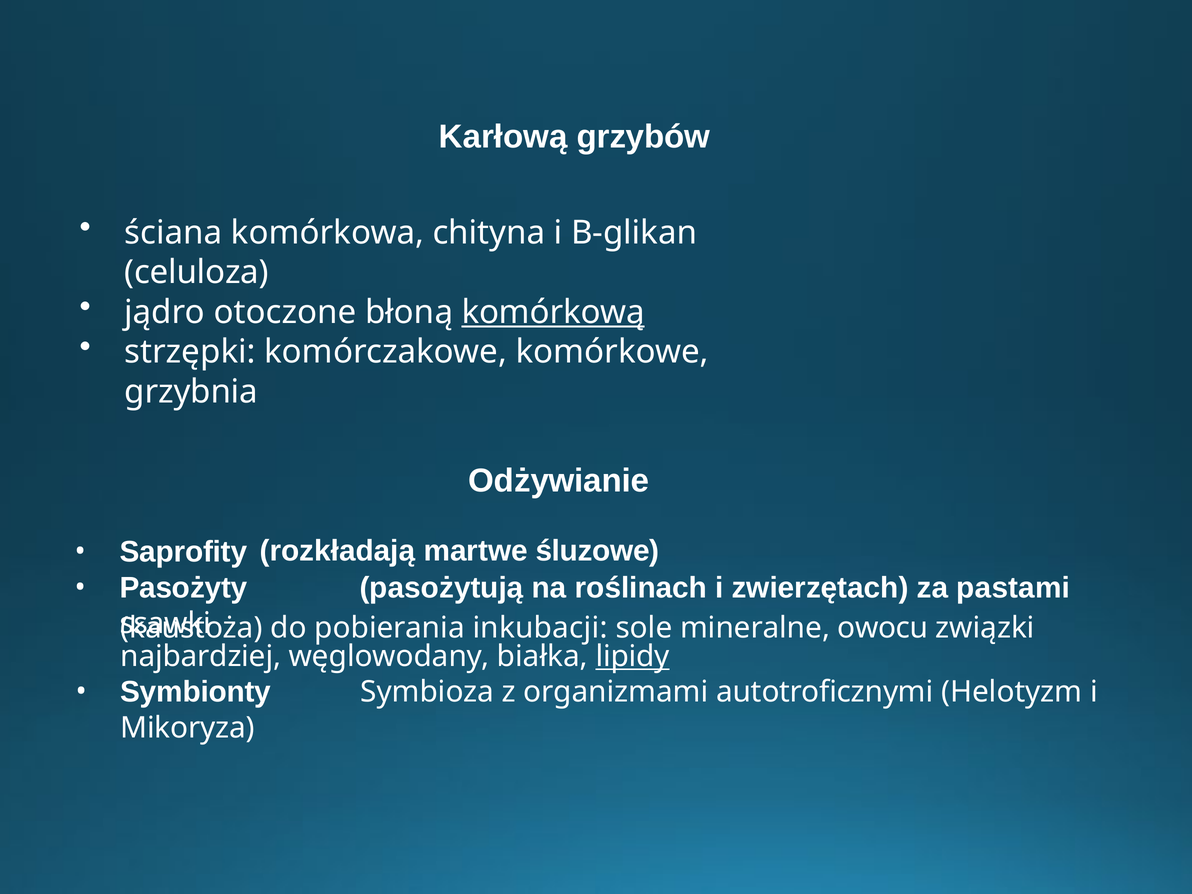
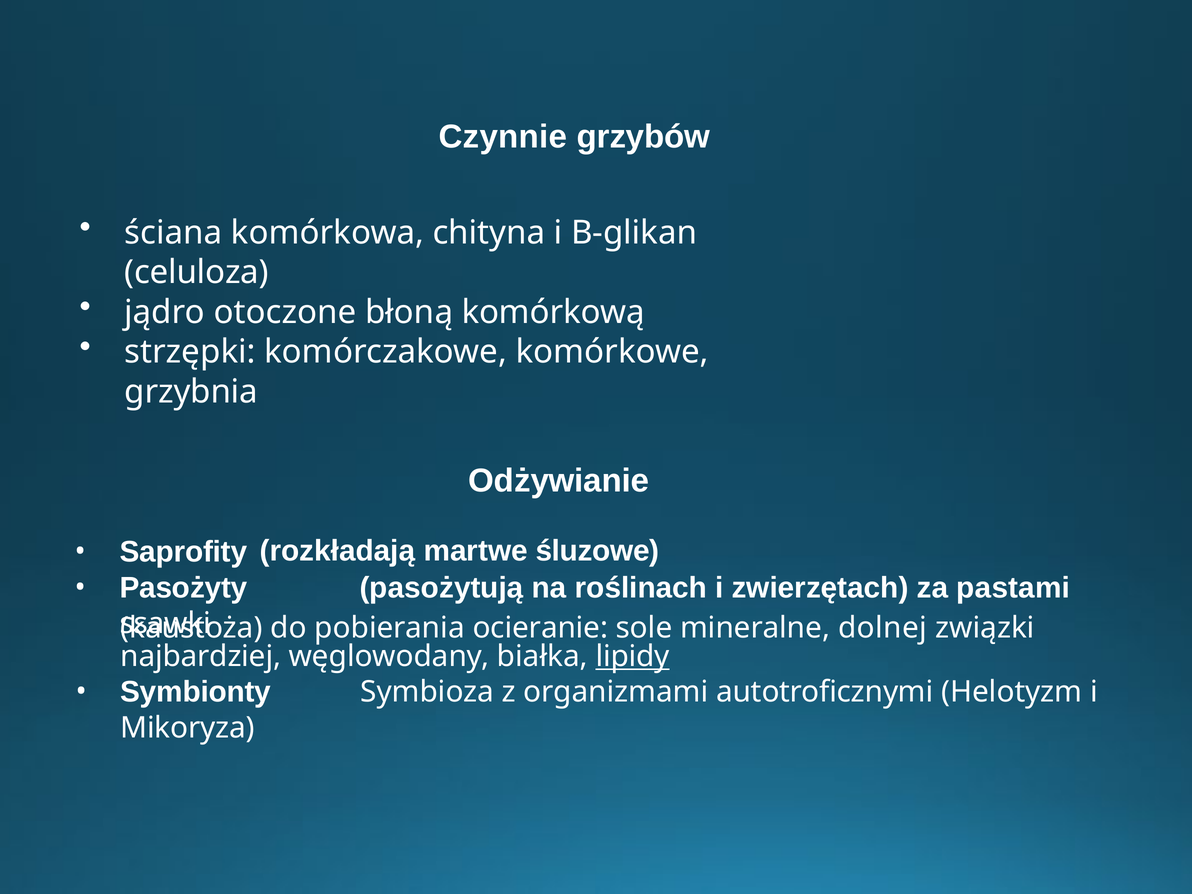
Karłową: Karłową -> Czynnie
komórkową underline: present -> none
inkubacji: inkubacji -> ocieranie
owocu: owocu -> dolnej
